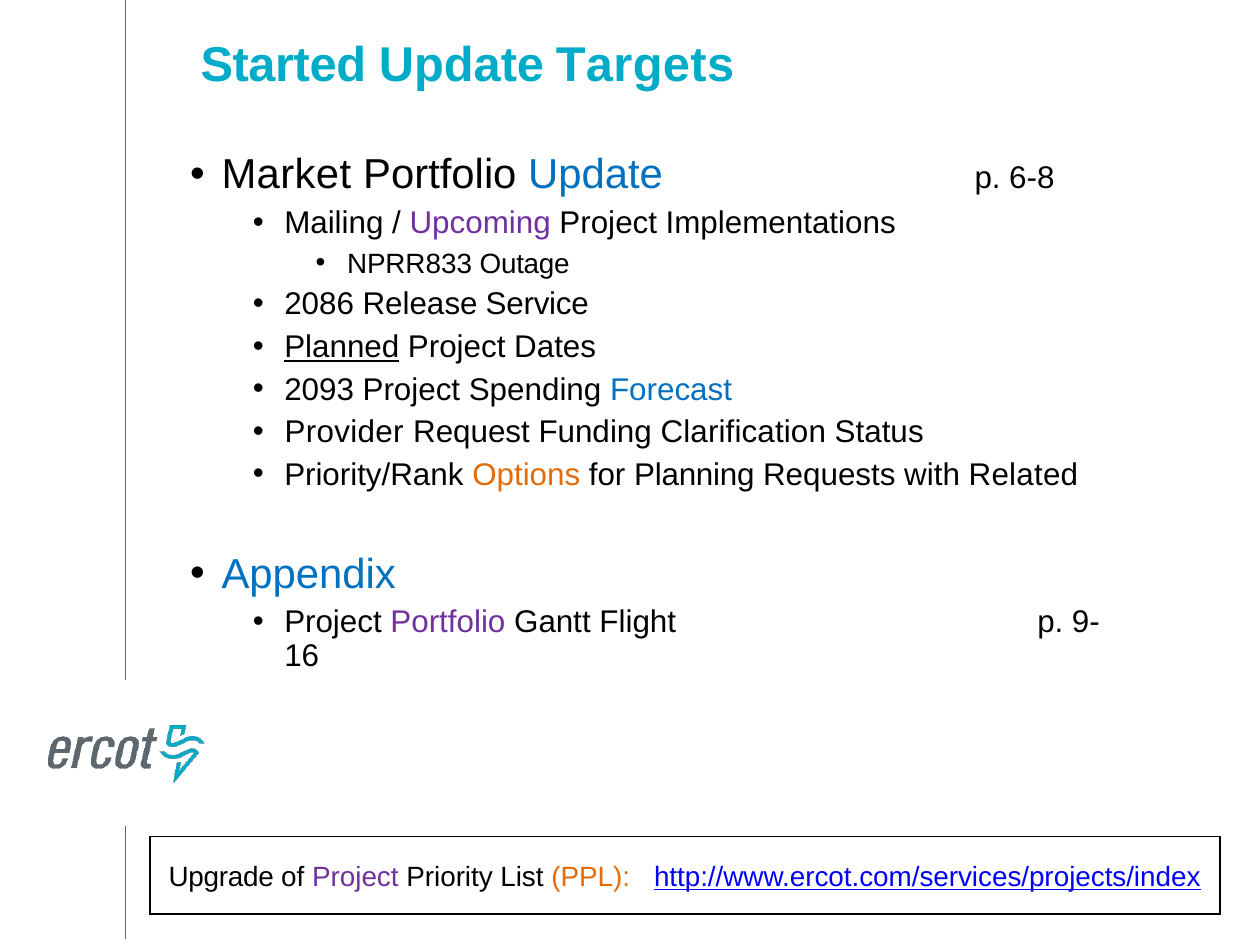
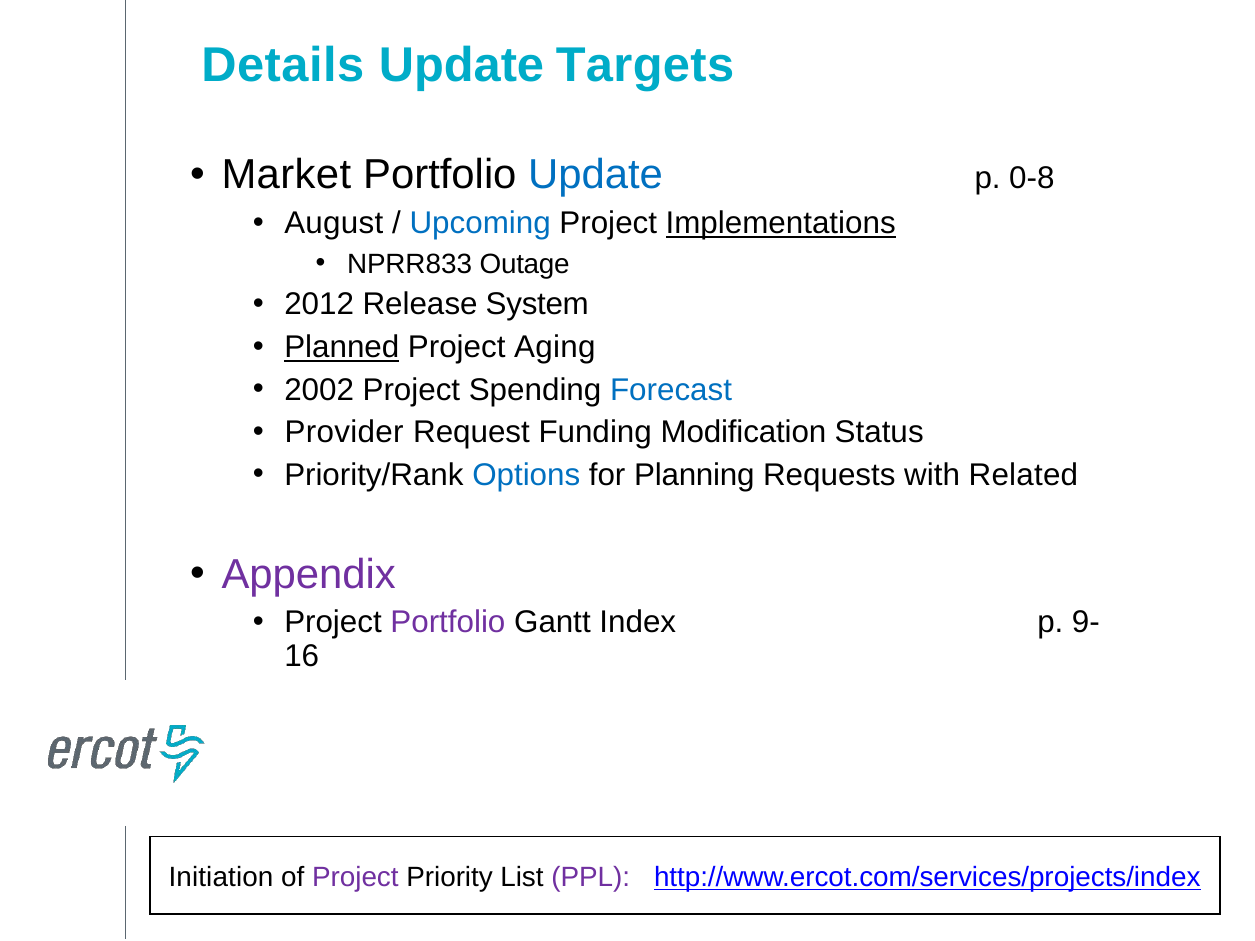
Started: Started -> Details
6-8: 6-8 -> 0-8
Mailing: Mailing -> August
Upcoming colour: purple -> blue
Implementations underline: none -> present
2086: 2086 -> 2012
Service: Service -> System
Dates: Dates -> Aging
2093: 2093 -> 2002
Clarification: Clarification -> Modification
Options colour: orange -> blue
Appendix colour: blue -> purple
Flight: Flight -> Index
Upgrade: Upgrade -> Initiation
PPL colour: orange -> purple
